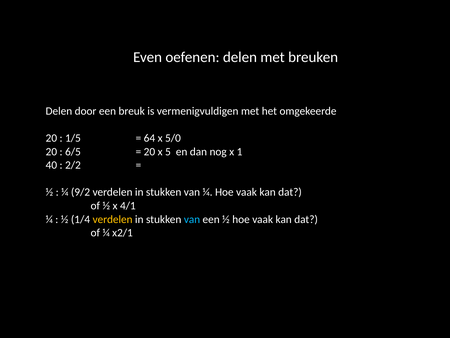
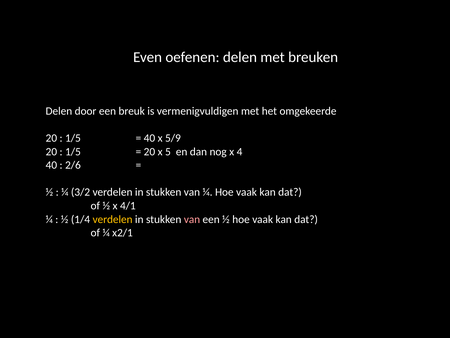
64 at (149, 138): 64 -> 40
5/0: 5/0 -> 5/9
6/5 at (73, 151): 6/5 -> 1/5
1: 1 -> 4
2/2: 2/2 -> 2/6
9/2: 9/2 -> 3/2
van at (192, 219) colour: light blue -> pink
